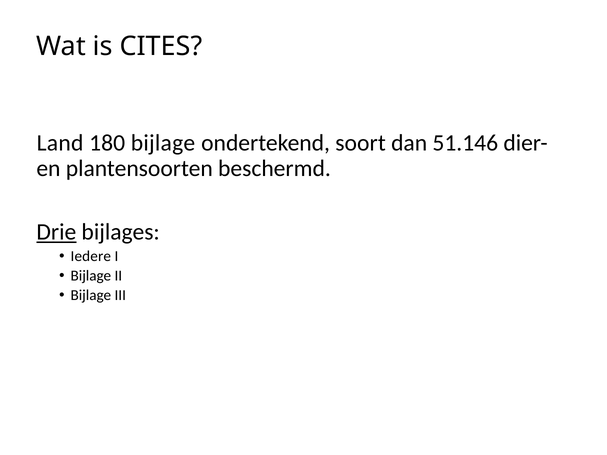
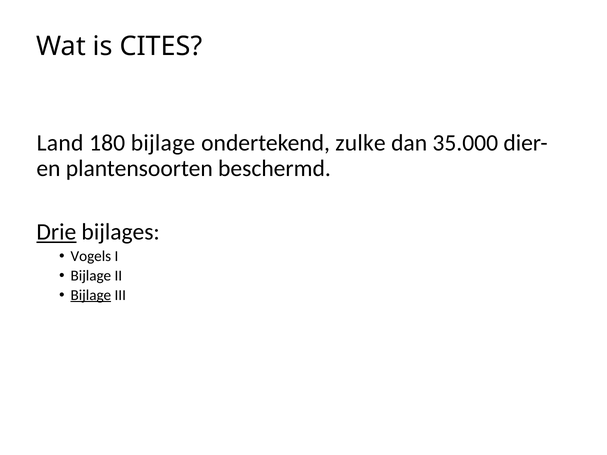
soort: soort -> zulke
51.146: 51.146 -> 35.000
Iedere: Iedere -> Vogels
Bijlage at (91, 295) underline: none -> present
